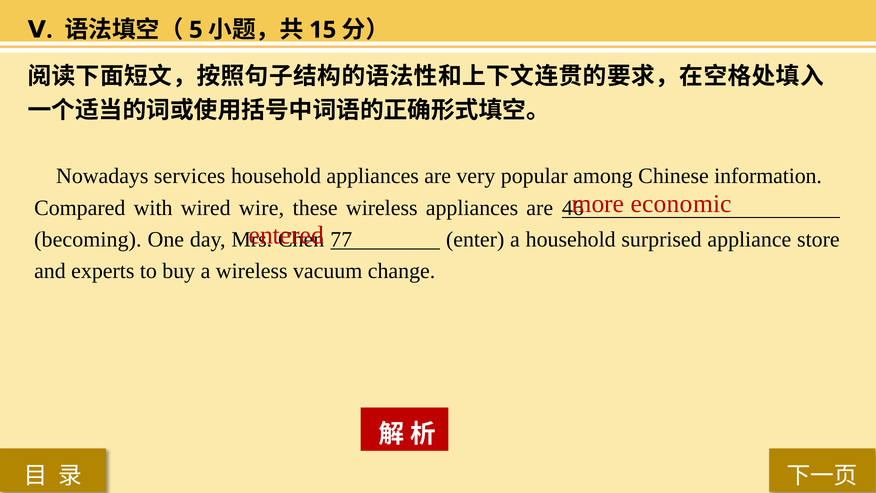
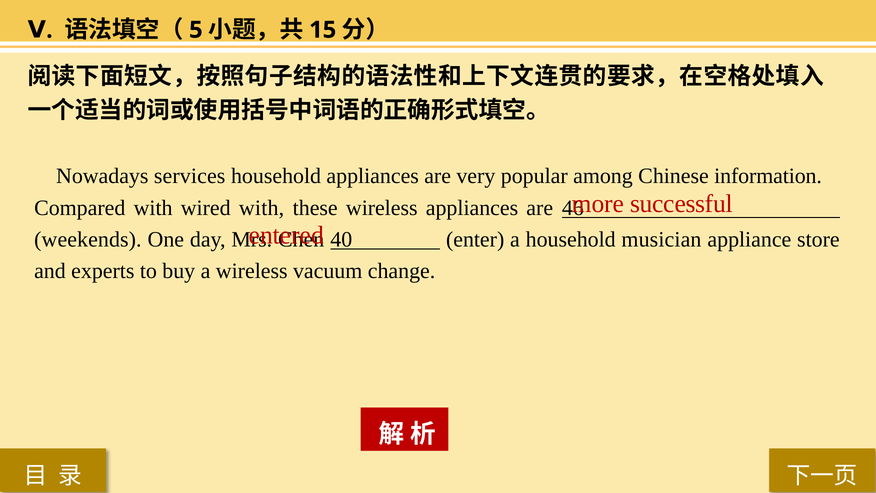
economic: economic -> successful
wired wire: wire -> with
becoming: becoming -> weekends
77: 77 -> 40
surprised: surprised -> musician
